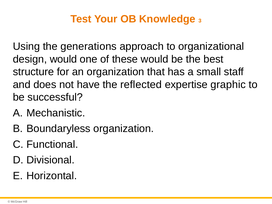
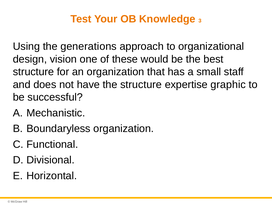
design would: would -> vision
the reflected: reflected -> structure
